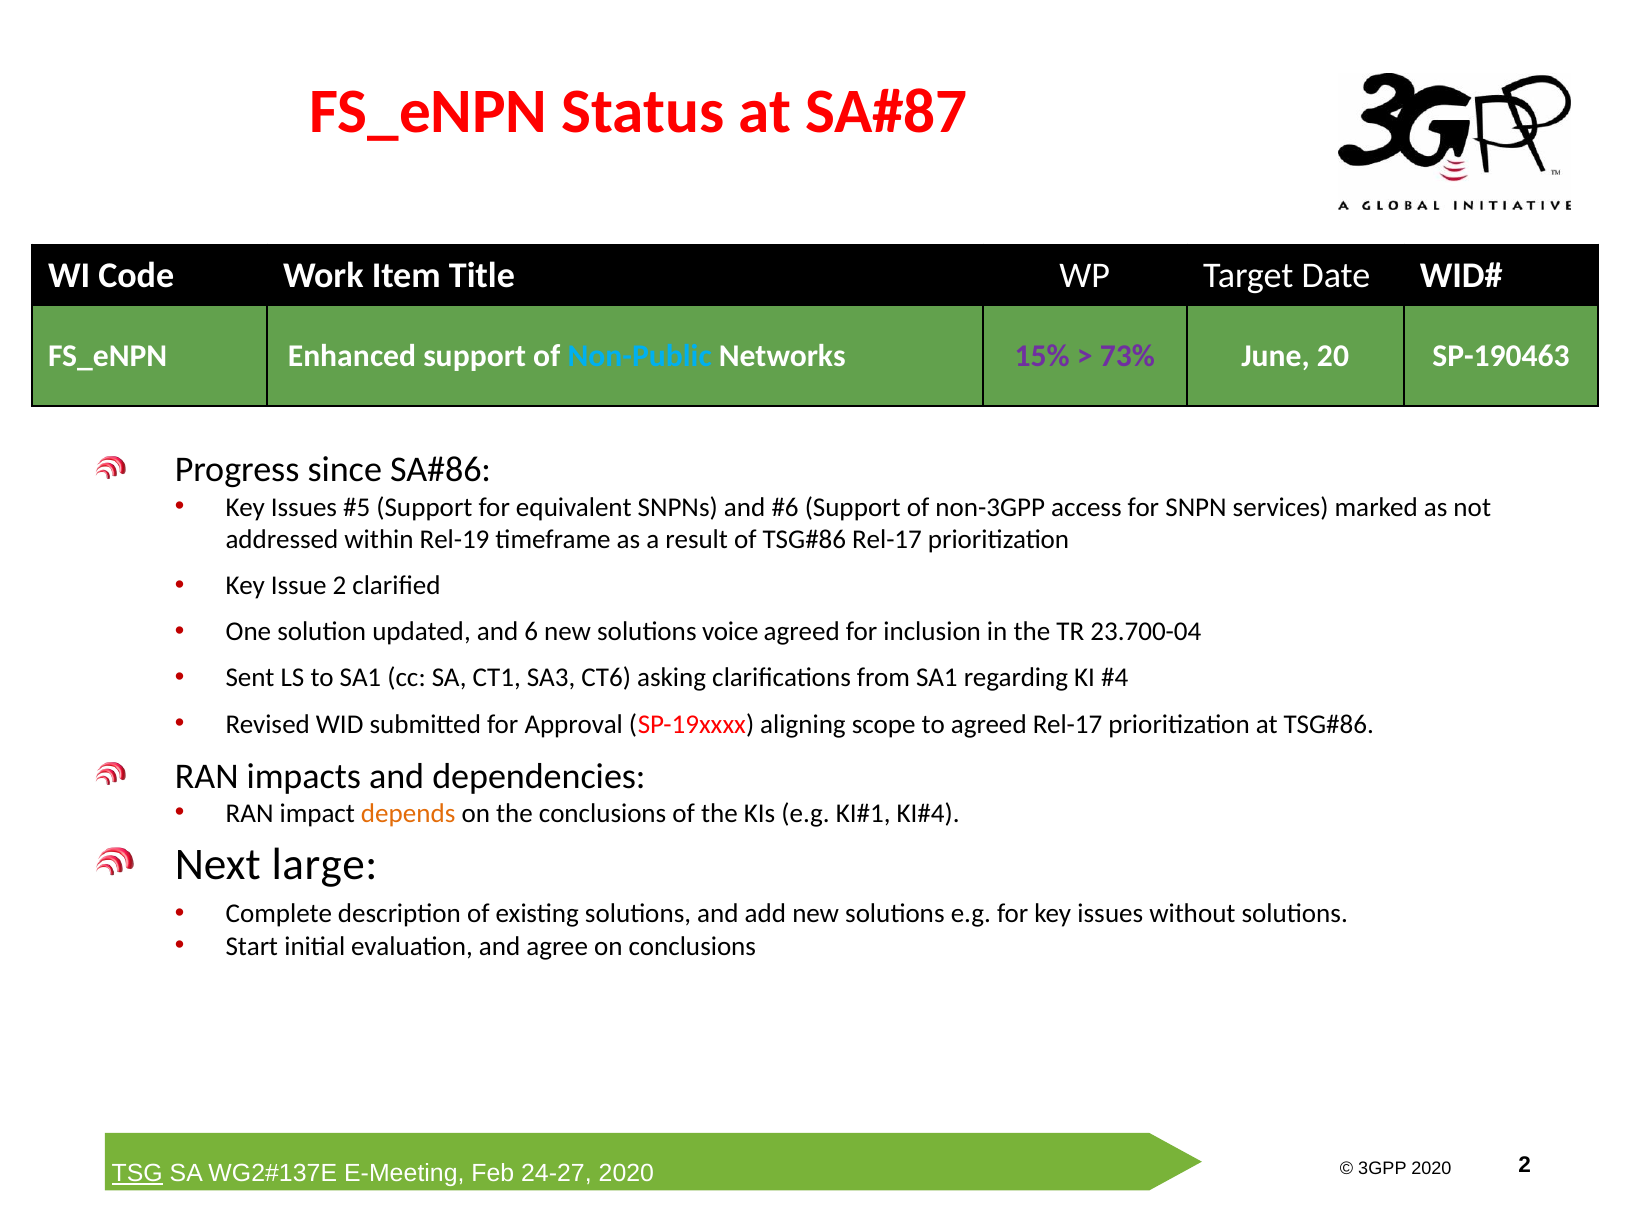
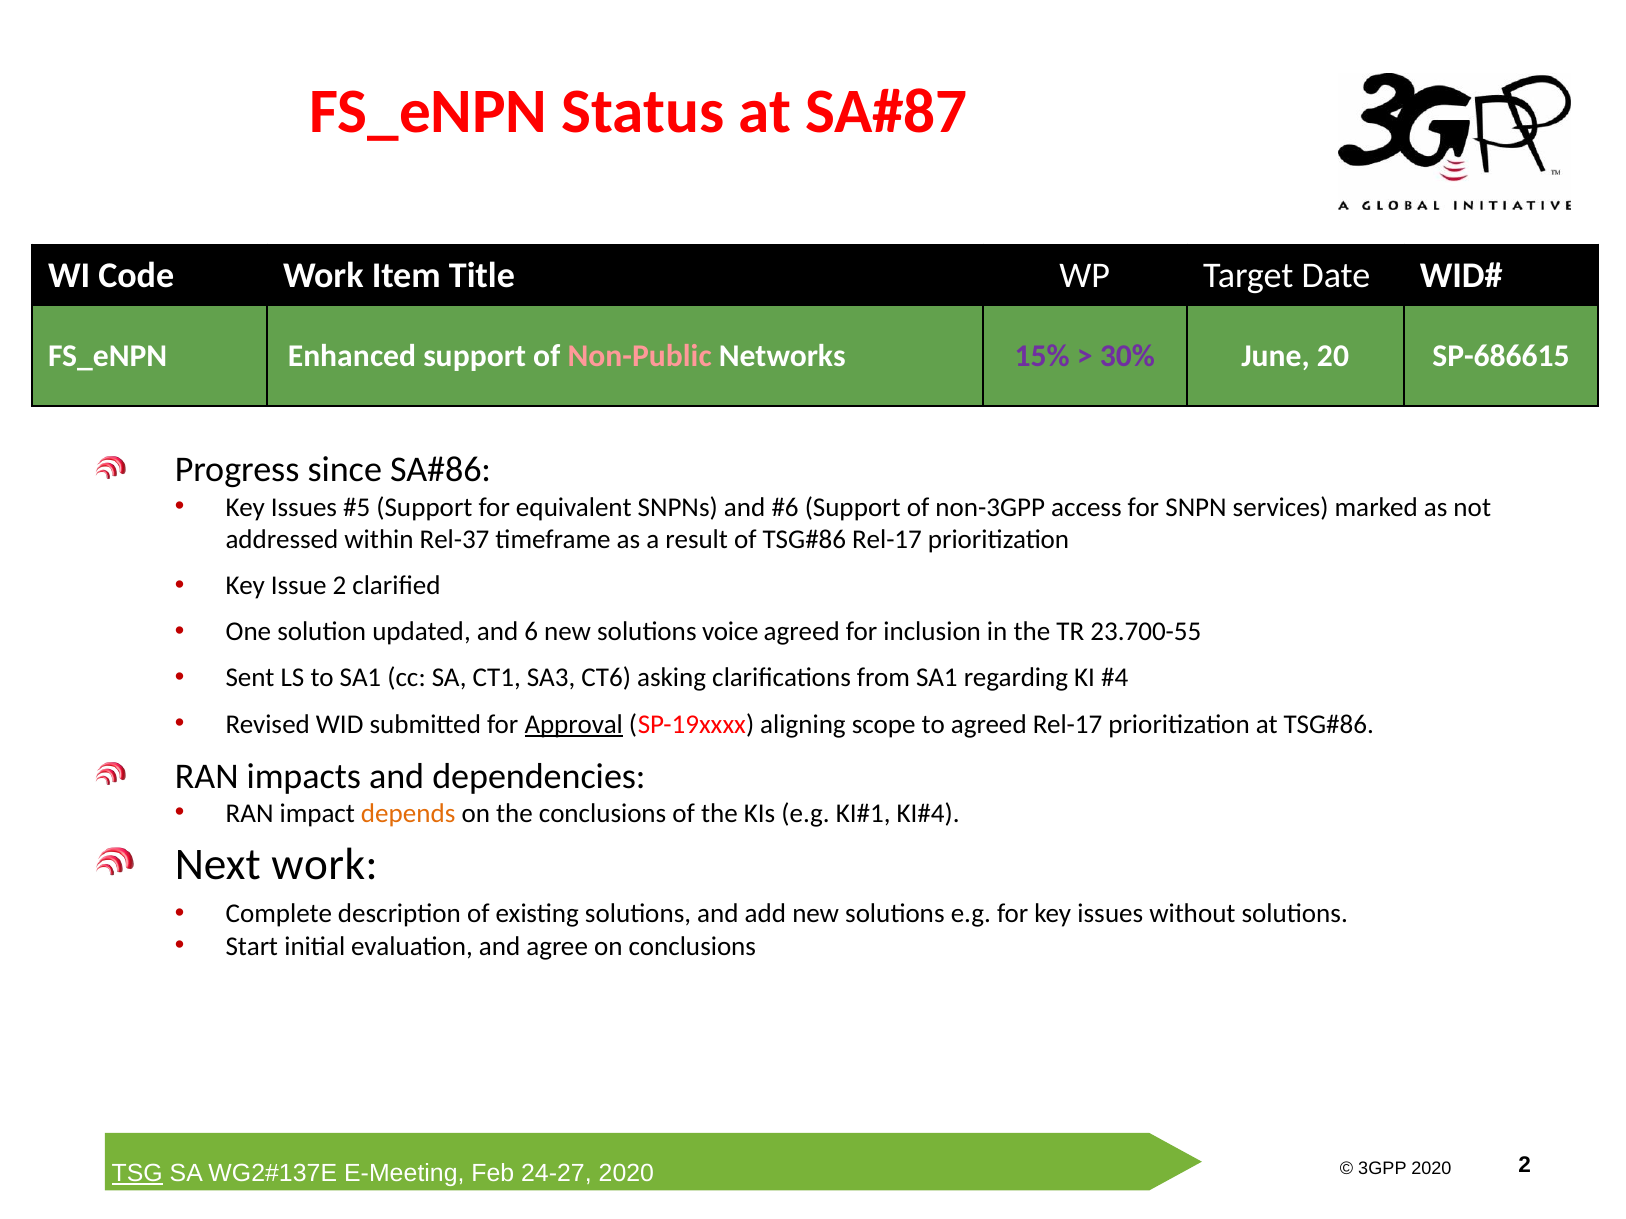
Non-Public colour: light blue -> pink
73%: 73% -> 30%
SP-190463: SP-190463 -> SP-686615
Rel-19: Rel-19 -> Rel-37
23.700-04: 23.700-04 -> 23.700-55
Approval underline: none -> present
Next large: large -> work
